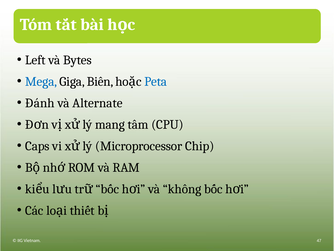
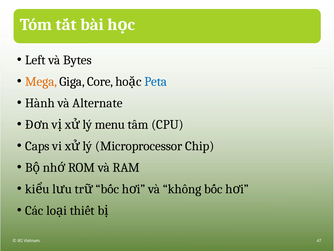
Mega colour: blue -> orange
Biến: Biến -> Core
Đánh: Đánh -> Hành
mang: mang -> menu
